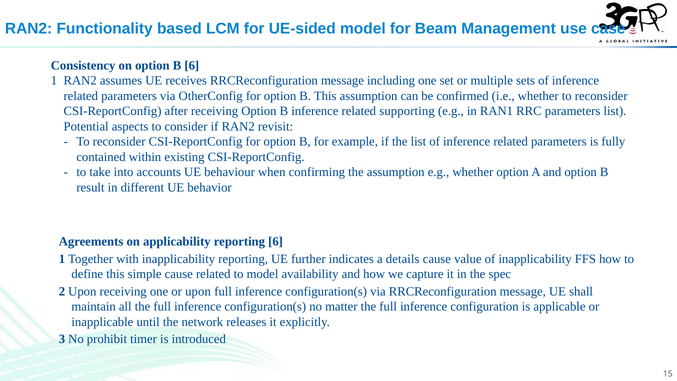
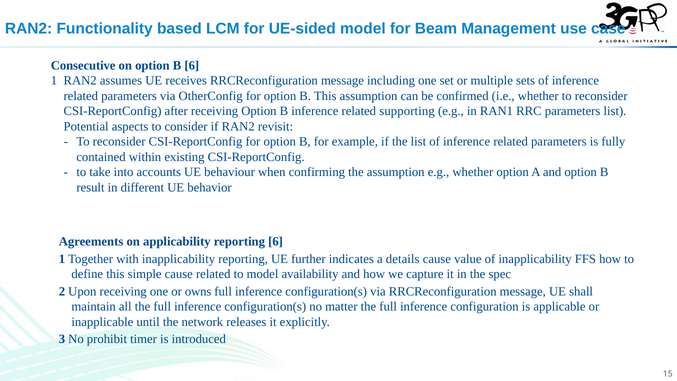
Consistency: Consistency -> Consecutive
or upon: upon -> owns
